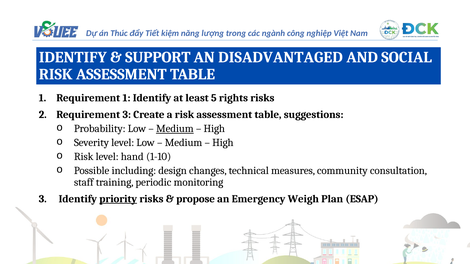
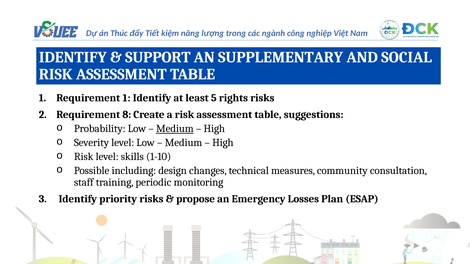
DISADVANTAGED: DISADVANTAGED -> SUPPLEMENTARY
Requirement 3: 3 -> 8
hand: hand -> skills
priority underline: present -> none
Weigh: Weigh -> Losses
